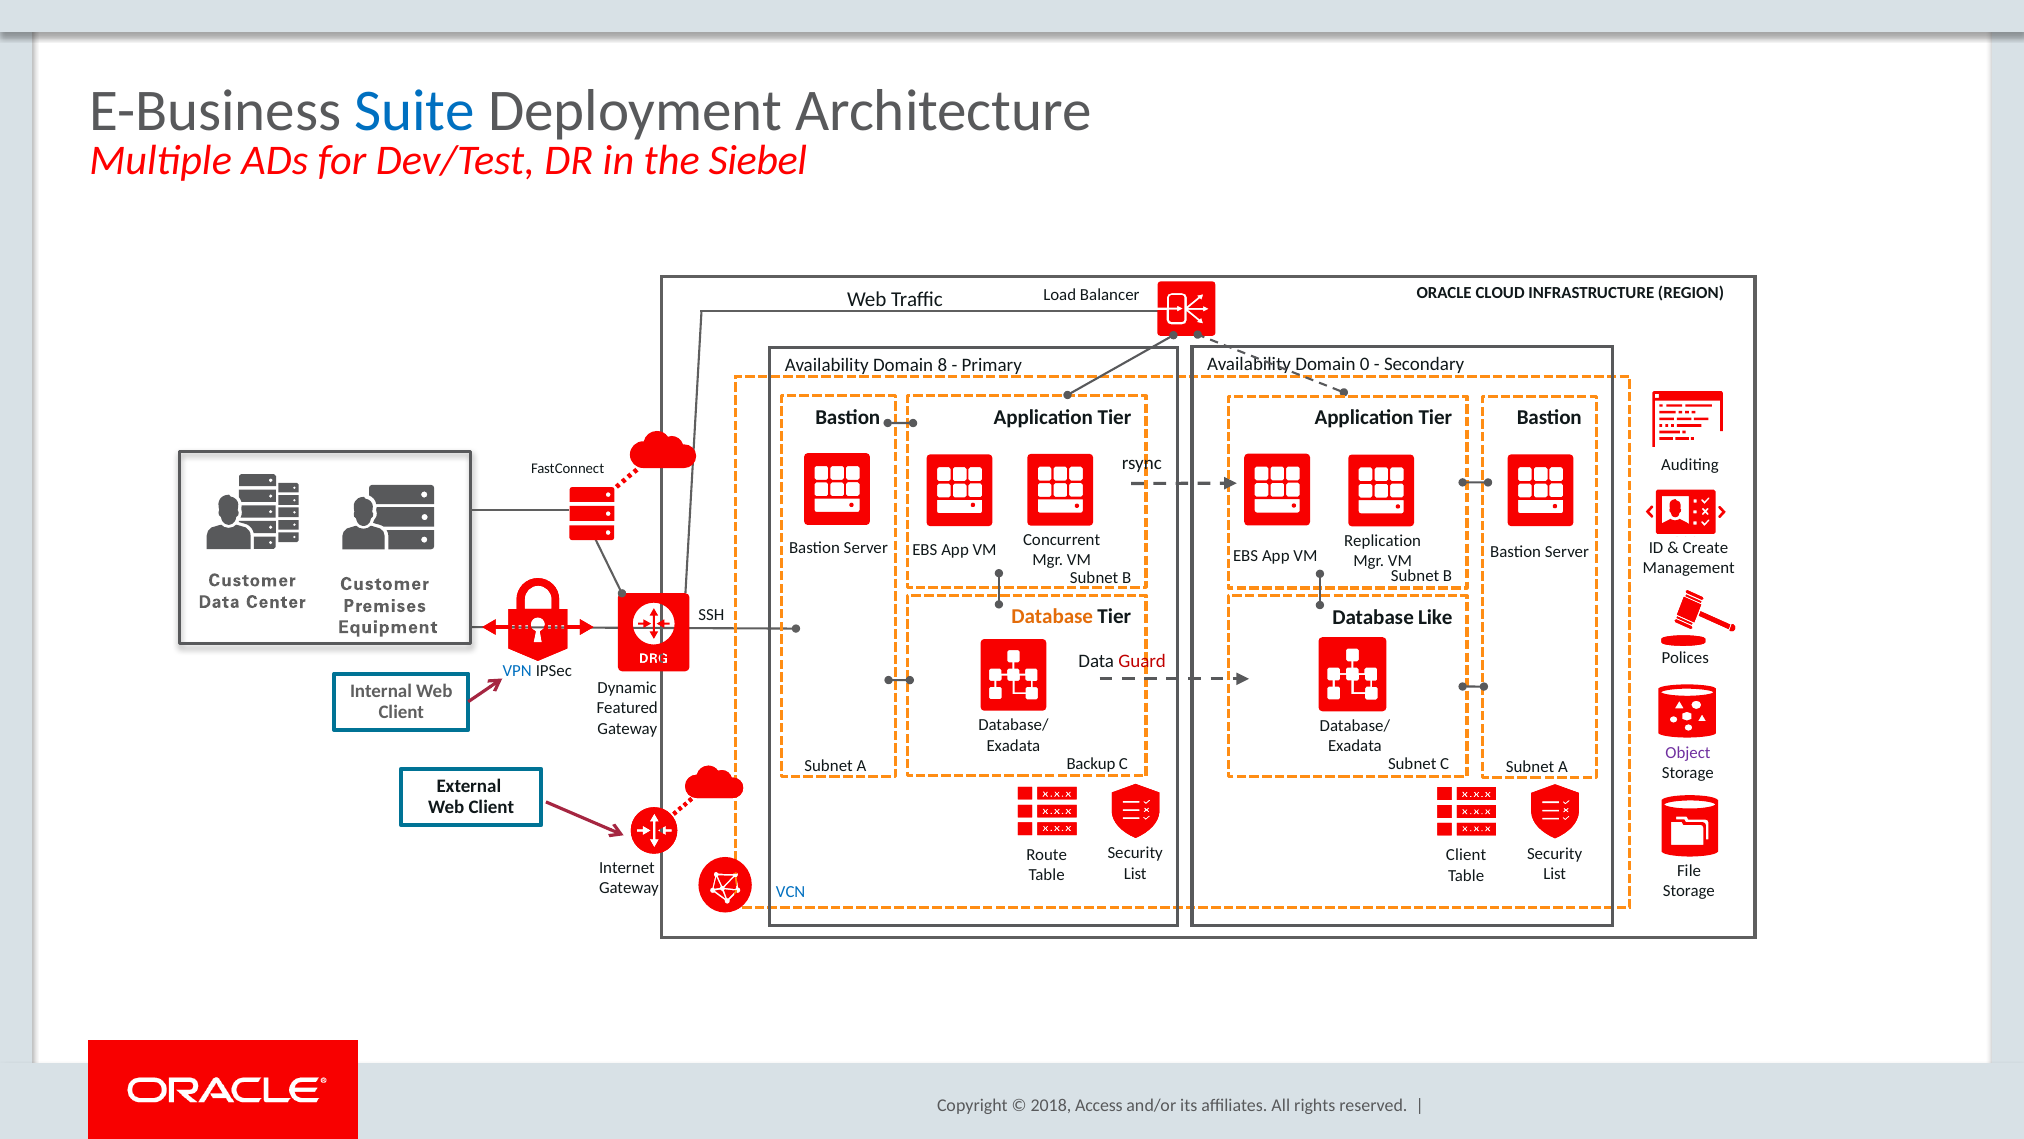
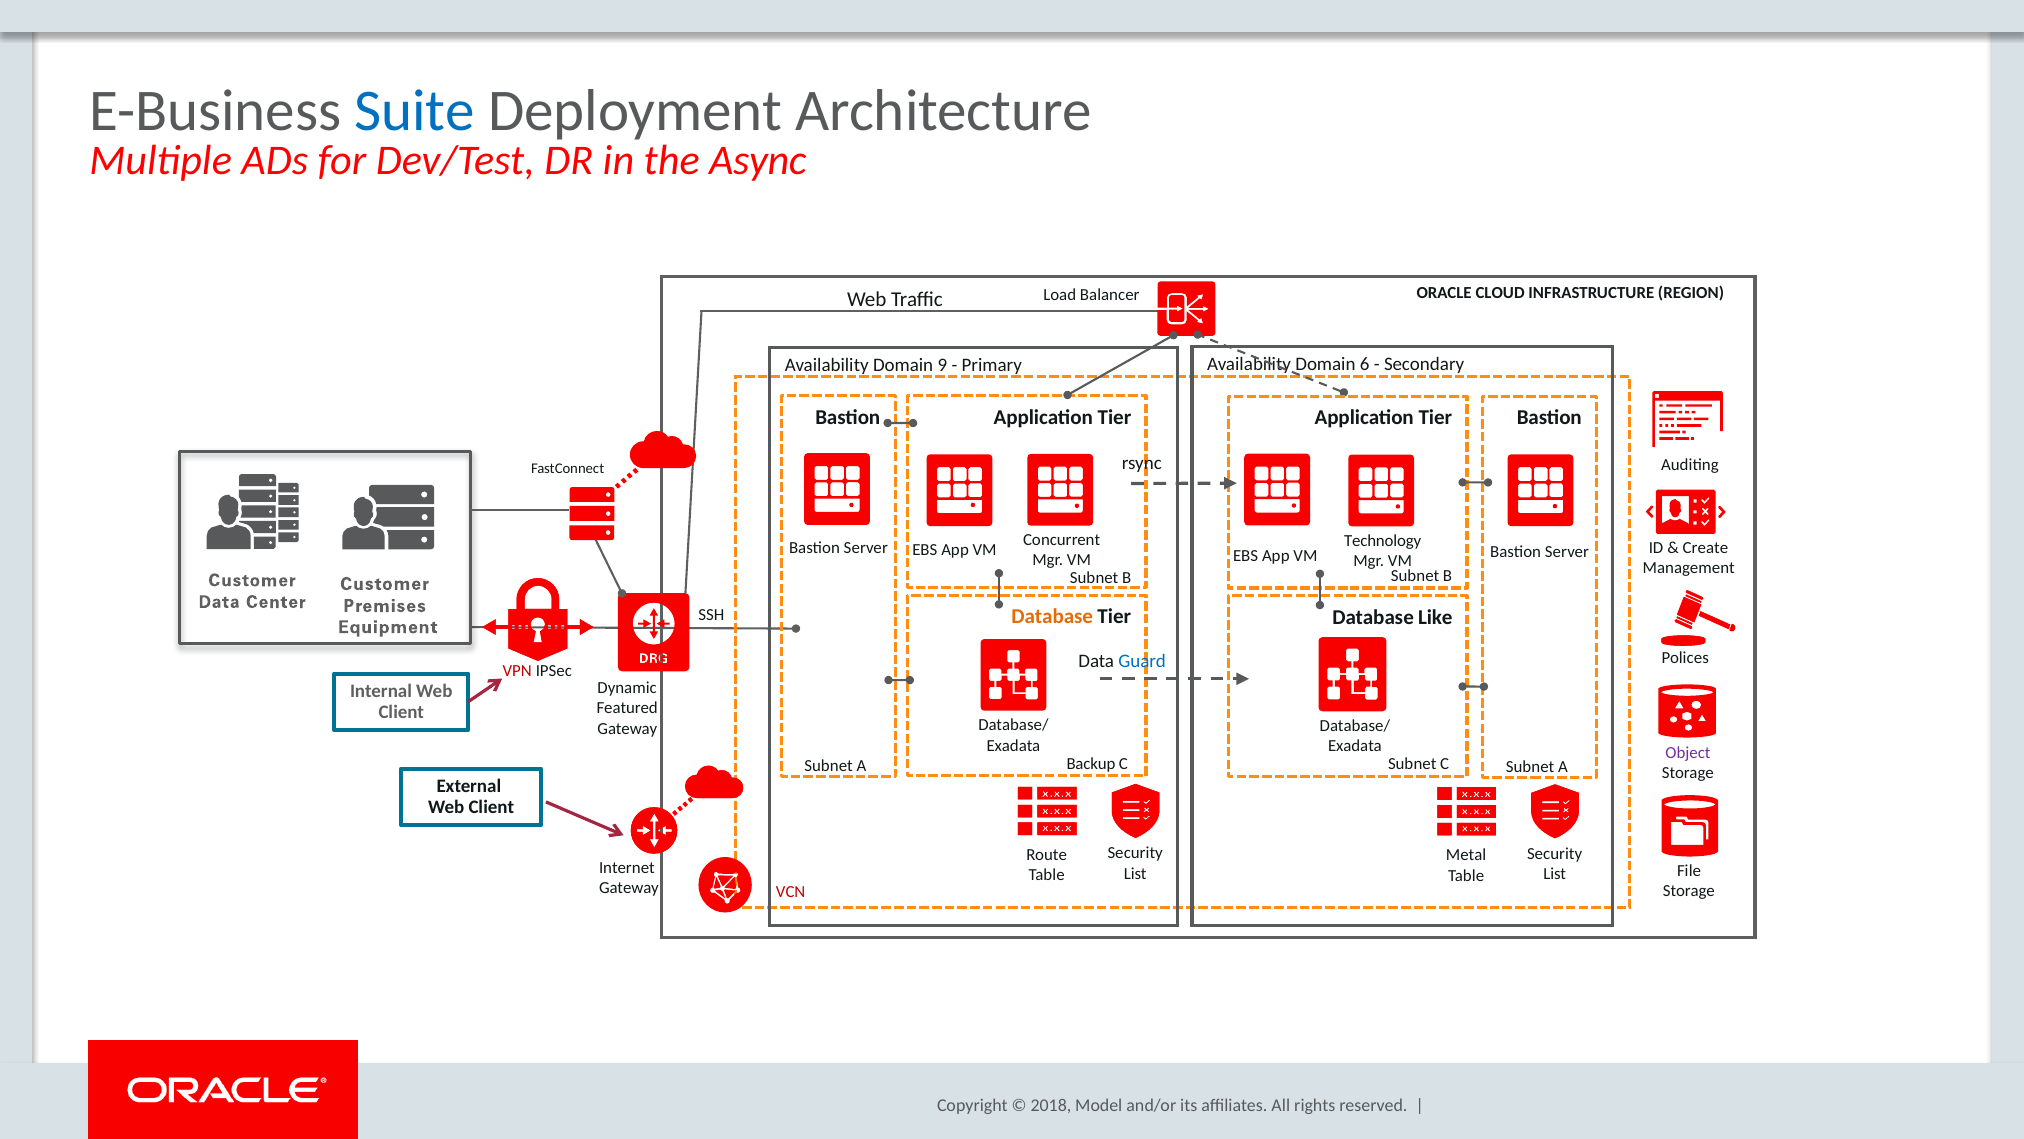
Siebel: Siebel -> Async
8: 8 -> 9
0: 0 -> 6
Replication: Replication -> Technology
Guard colour: red -> blue
VPN colour: blue -> red
Client at (1466, 855): Client -> Metal
VCN colour: blue -> red
Access: Access -> Model
